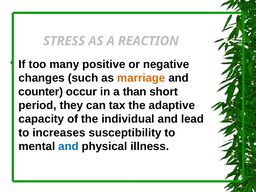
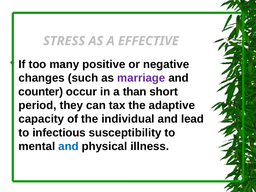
REACTION: REACTION -> EFFECTIVE
marriage colour: orange -> purple
increases: increases -> infectious
